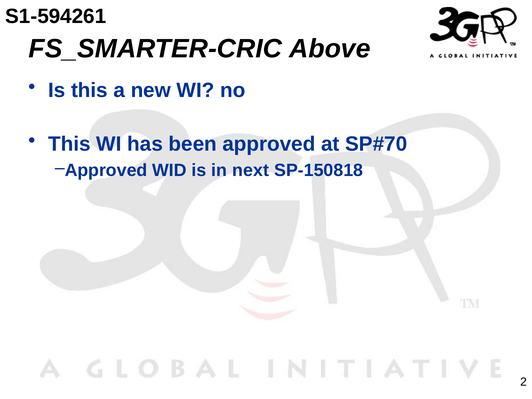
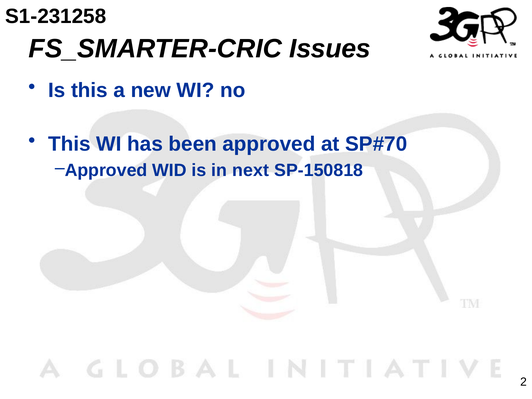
S1-594261: S1-594261 -> S1-231258
Above: Above -> Issues
